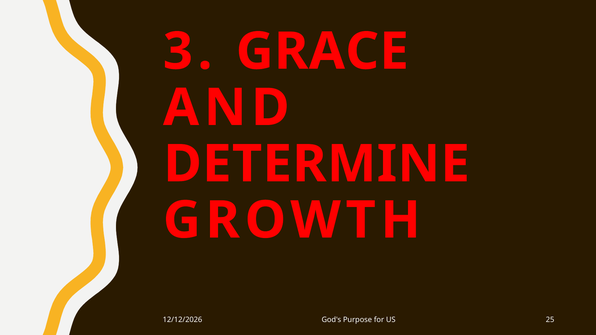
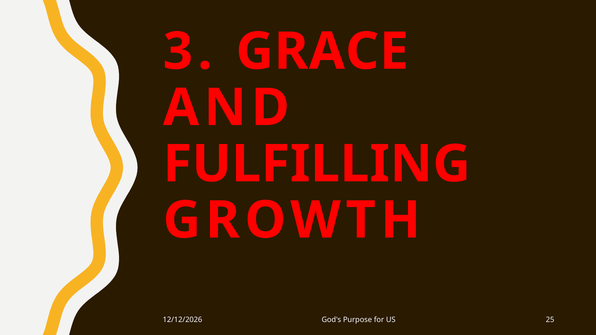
DETERMINE: DETERMINE -> FULFILLING
